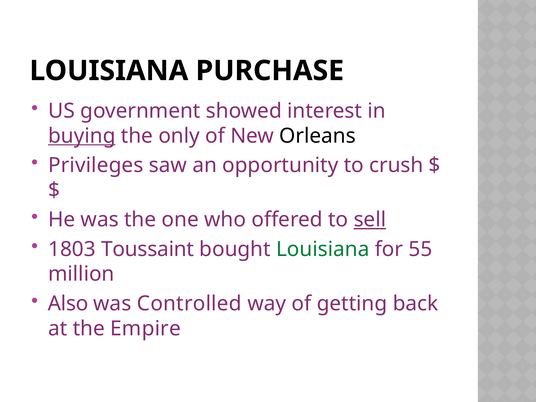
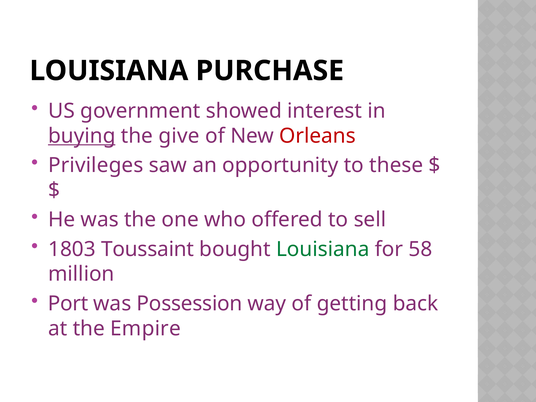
only: only -> give
Orleans colour: black -> red
crush: crush -> these
sell underline: present -> none
55: 55 -> 58
Also: Also -> Port
Controlled: Controlled -> Possession
